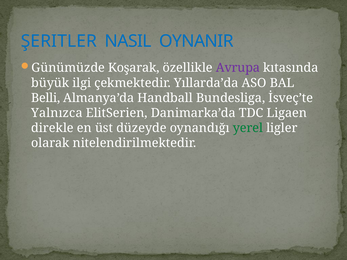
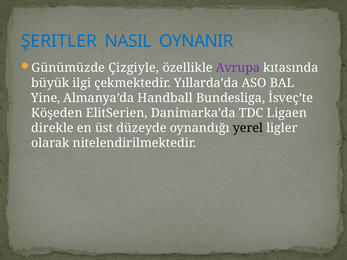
Koşarak: Koşarak -> Çizgiyle
Belli: Belli -> Yine
Yalnızca: Yalnızca -> Köşeden
yerel colour: green -> black
